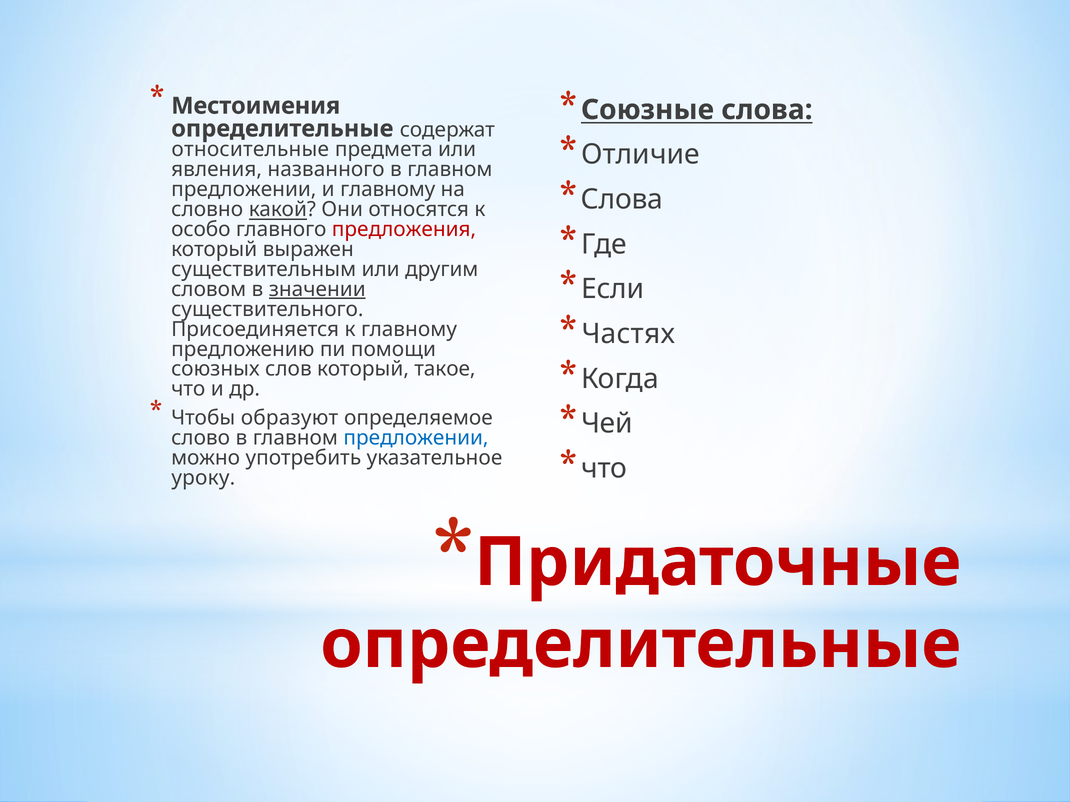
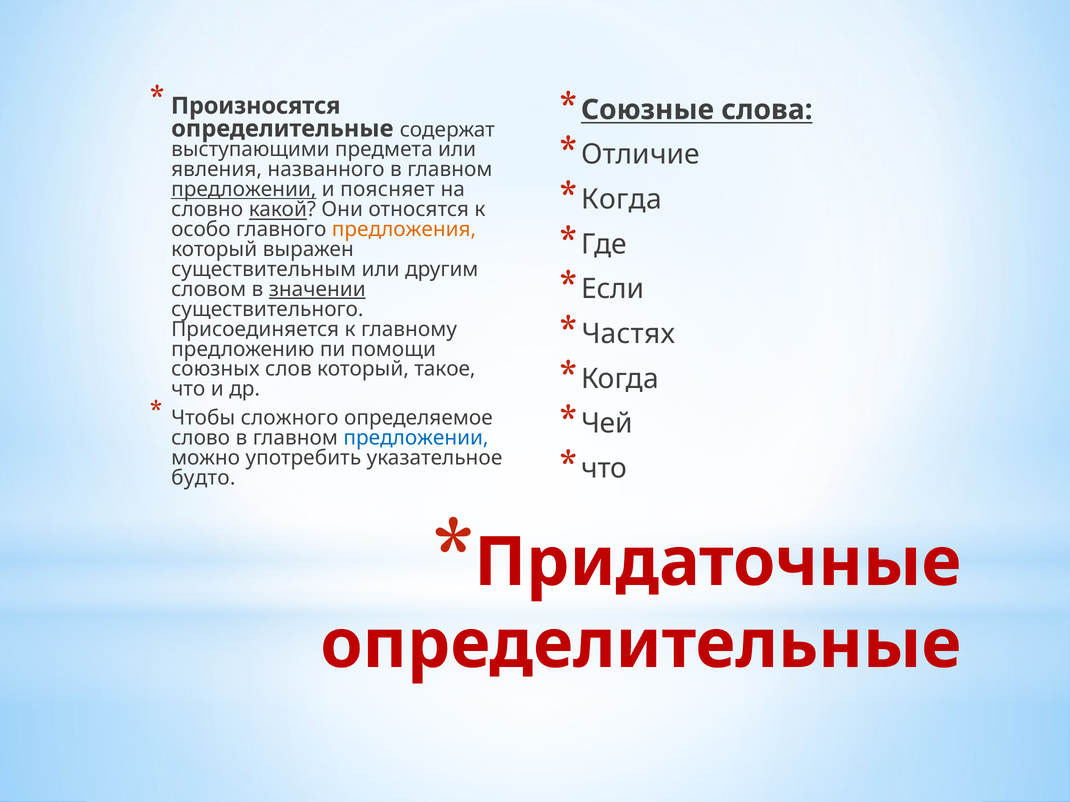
Местоимения: Местоимения -> Произносятся
относительные: относительные -> выступающими
предложении at (244, 190) underline: none -> present
и главному: главному -> поясняет
Слова at (622, 200): Слова -> Когда
предложения colour: red -> orange
образуют: образуют -> сложного
уроку: уроку -> будто
